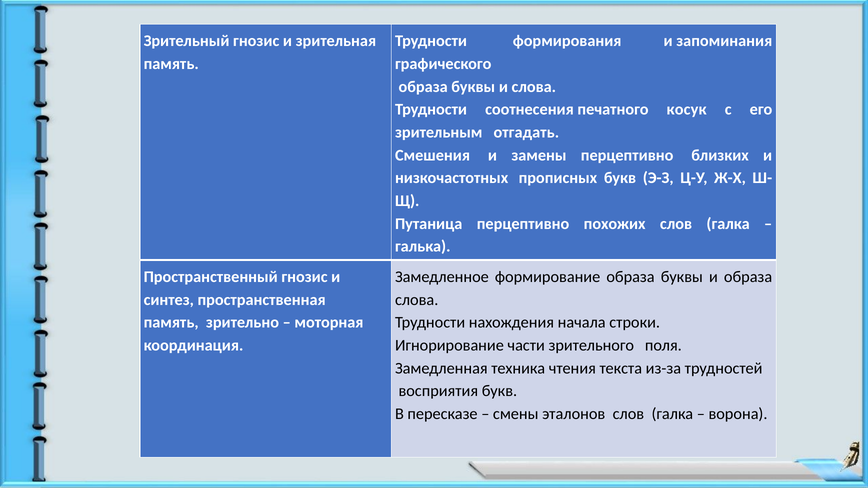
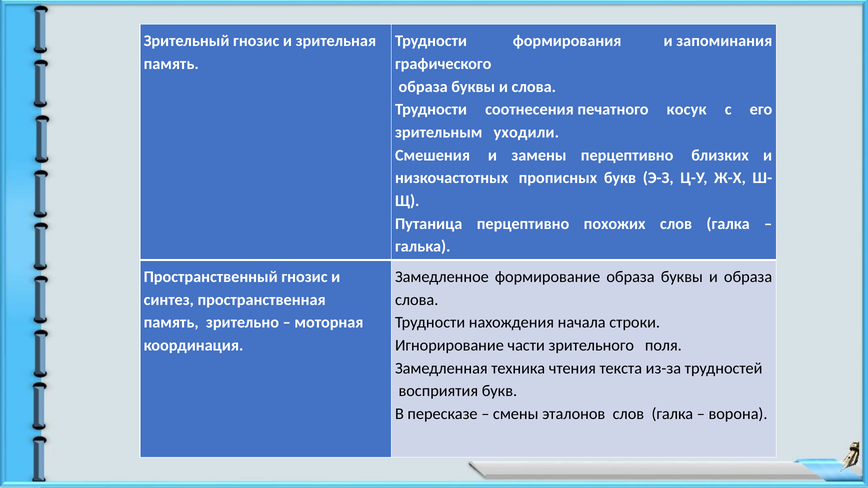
отгадать: отгадать -> уходили
